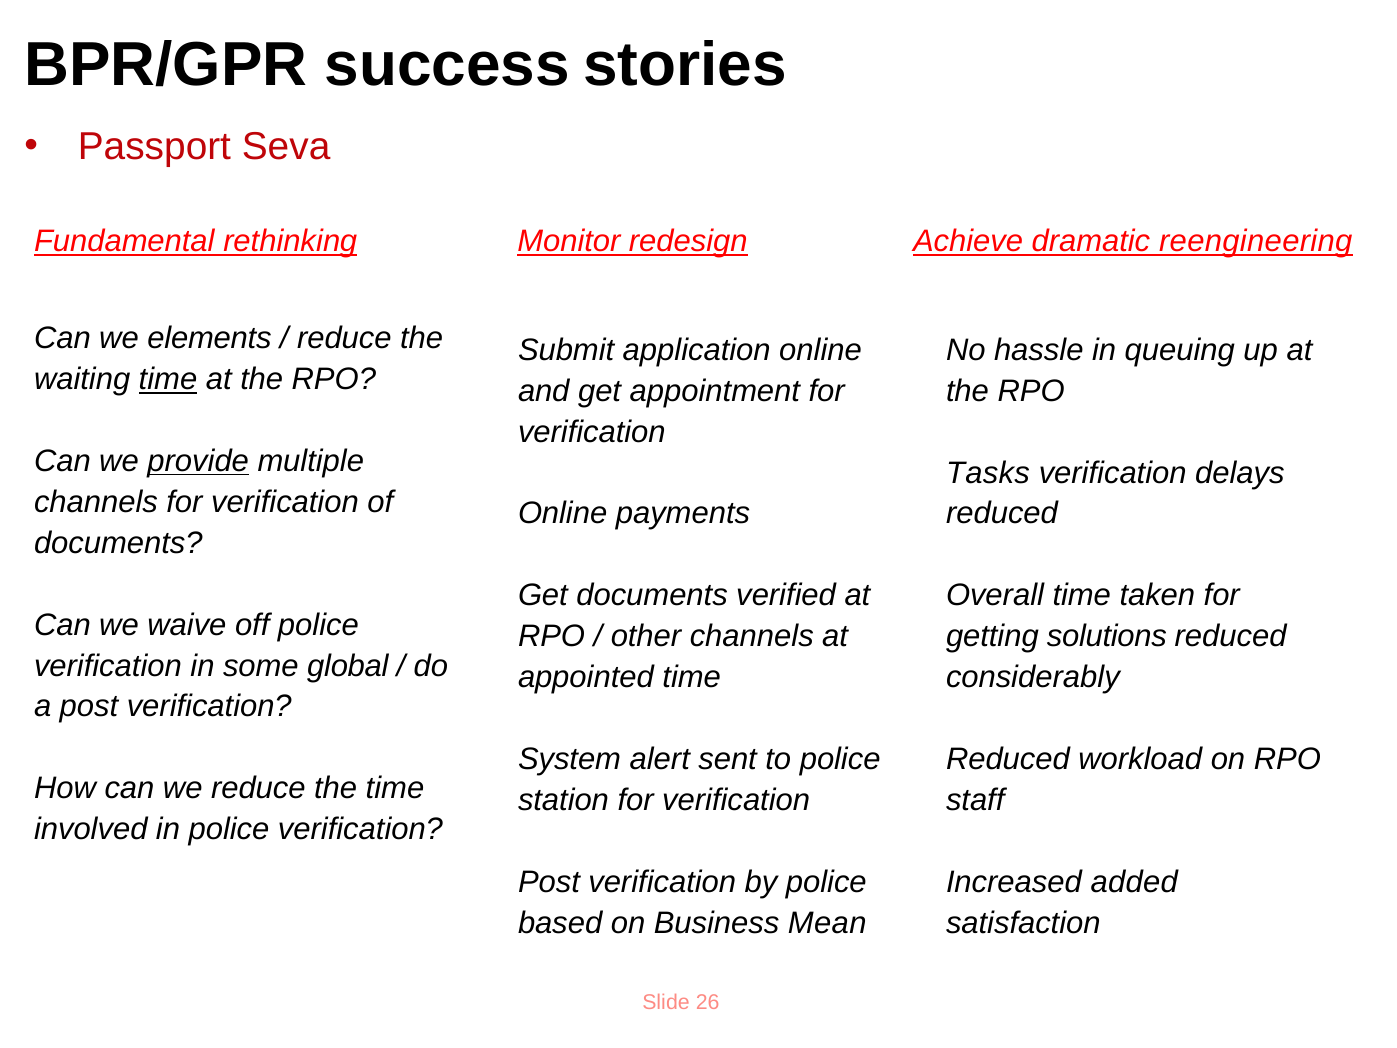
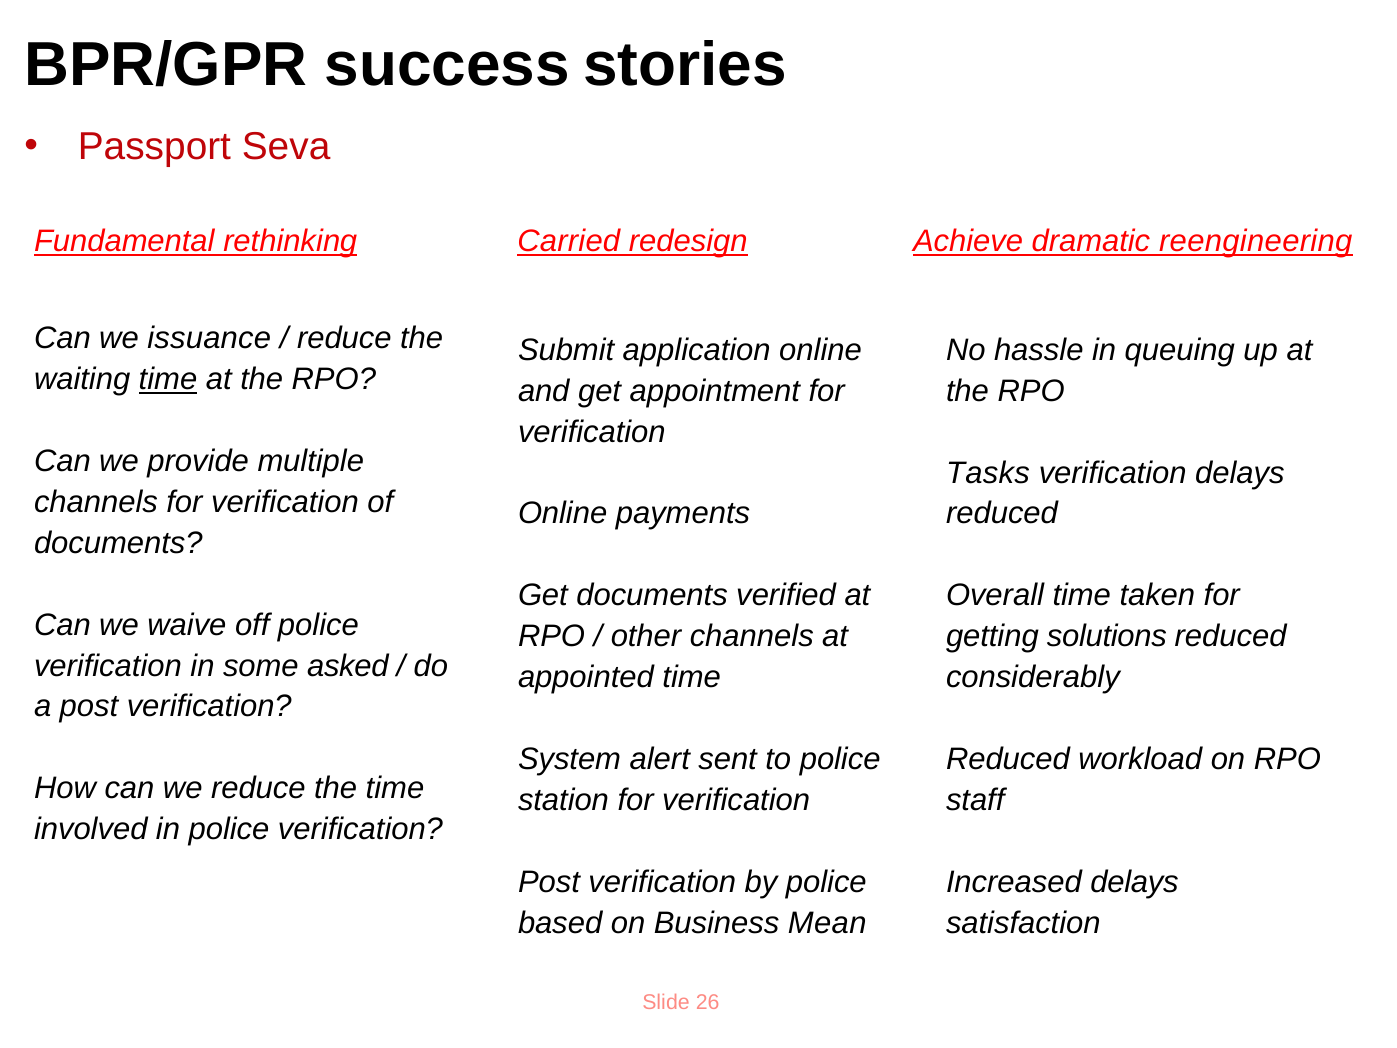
Monitor: Monitor -> Carried
elements: elements -> issuance
provide underline: present -> none
global: global -> asked
Increased added: added -> delays
